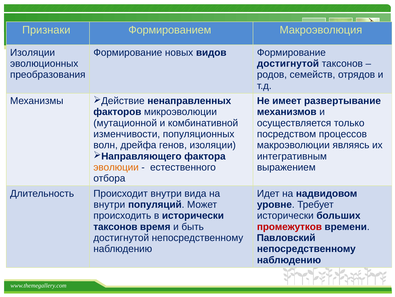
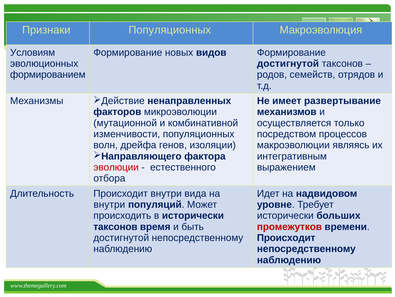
Признаки Формированием: Формированием -> Популяционных
Изоляции at (33, 52): Изоляции -> Условиям
преобразования: преобразования -> формированием
эволюции colour: orange -> red
Павловский at (286, 237): Павловский -> Происходит
